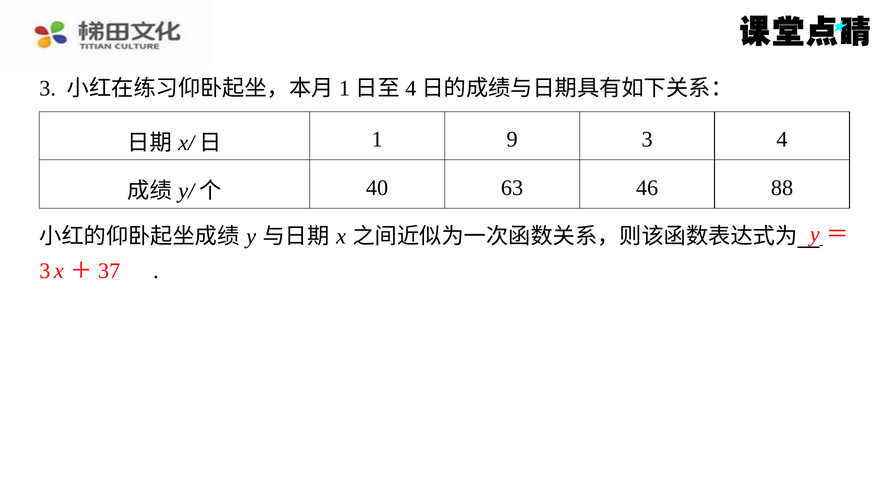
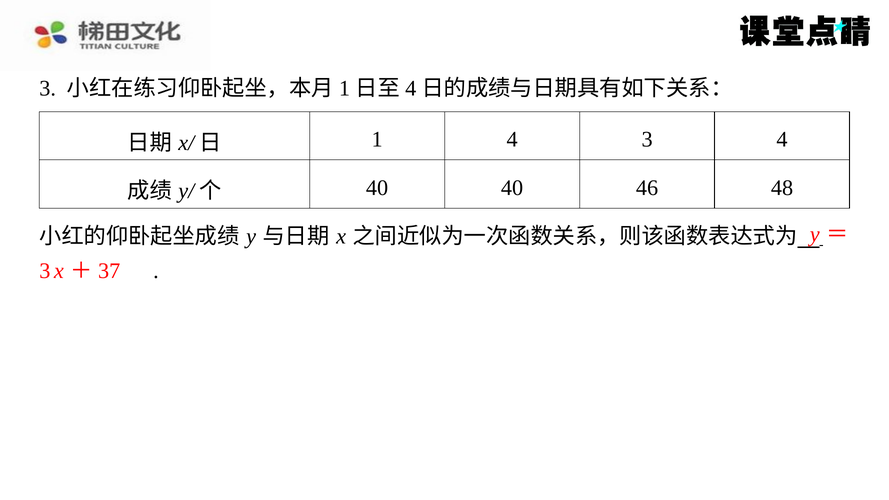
1 9: 9 -> 4
40 63: 63 -> 40
88: 88 -> 48
